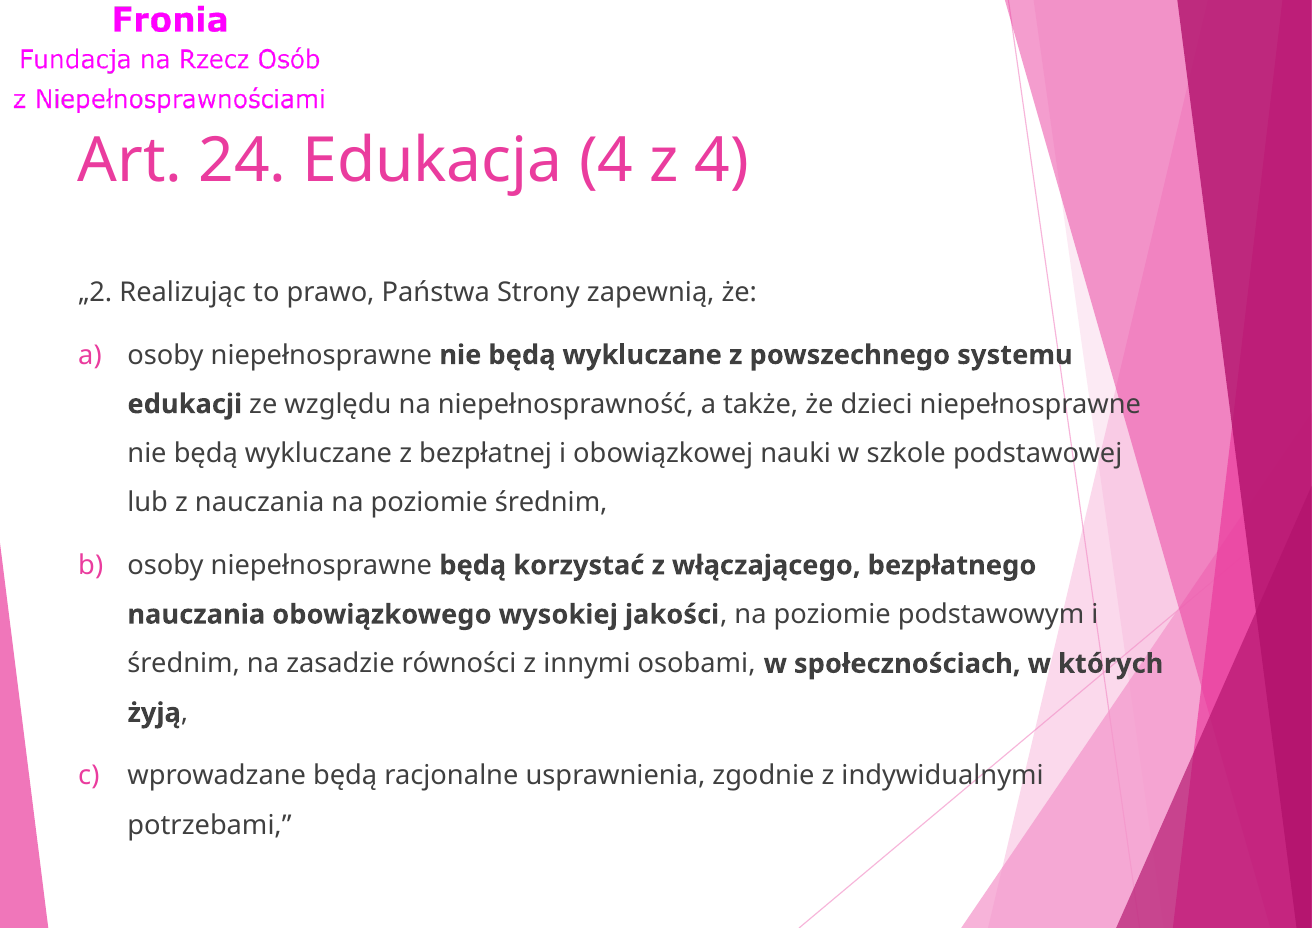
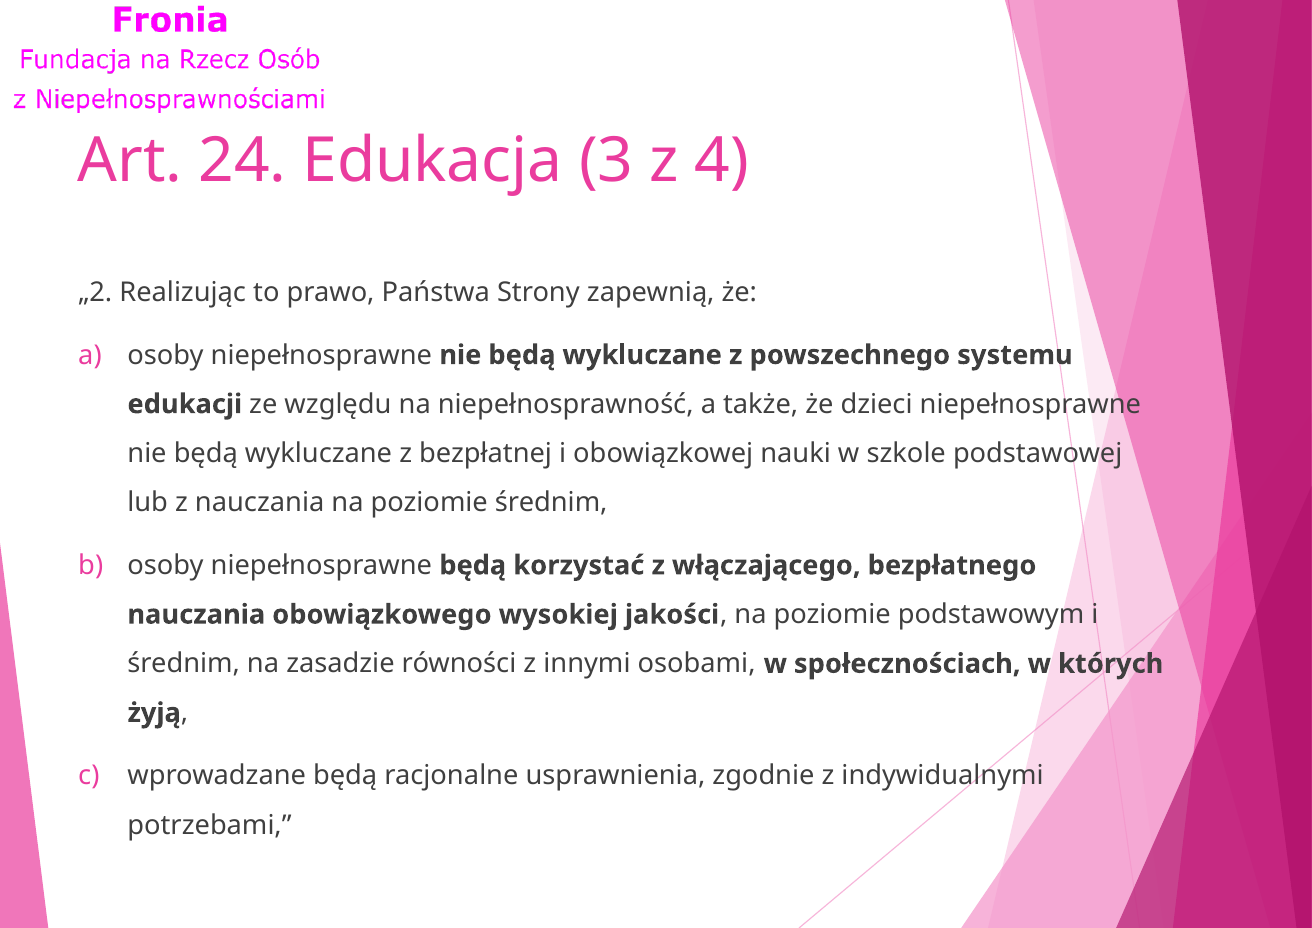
Edukacja 4: 4 -> 3
